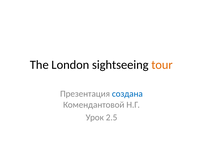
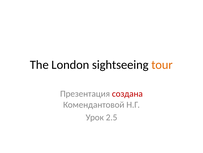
создана colour: blue -> red
